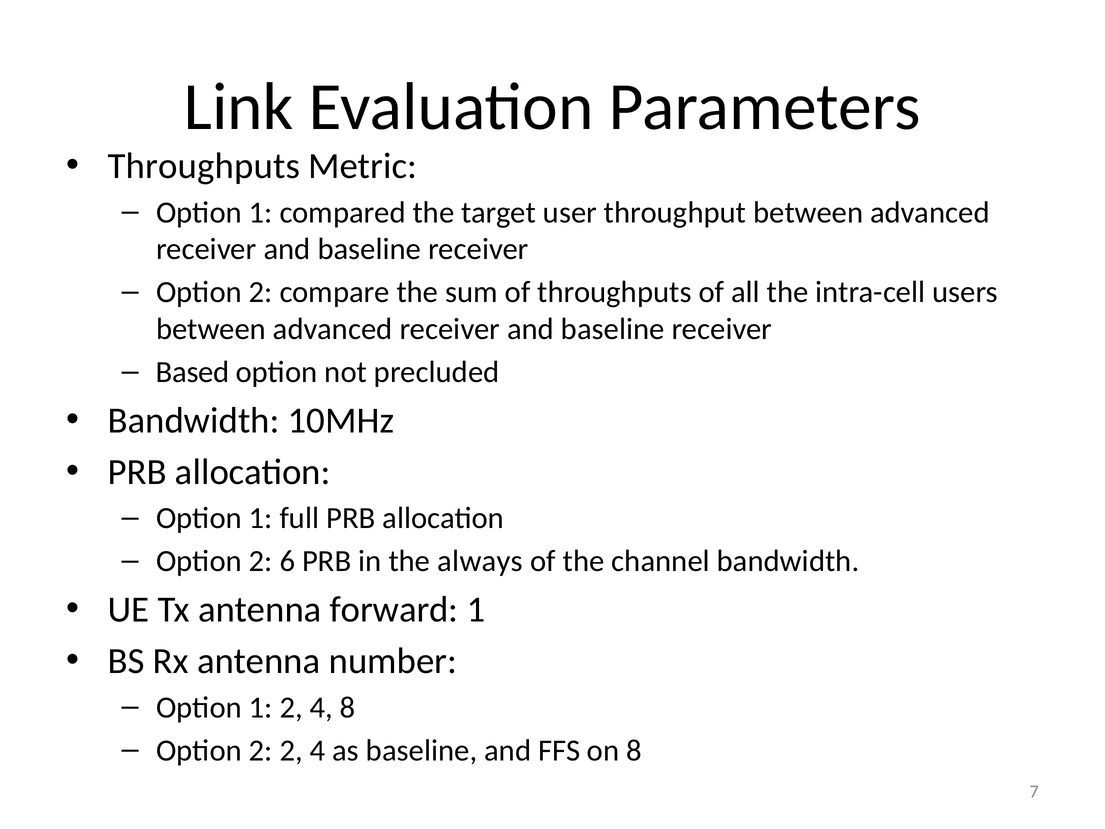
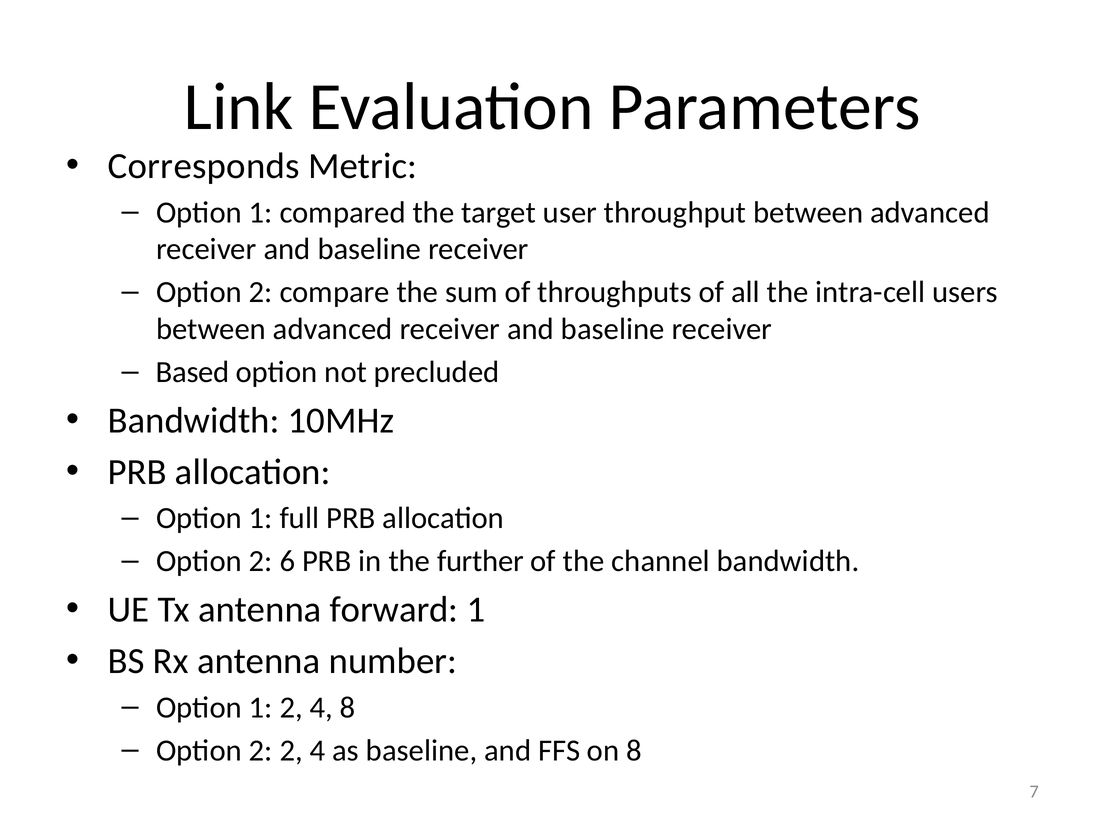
Throughputs at (204, 166): Throughputs -> Corresponds
always: always -> further
